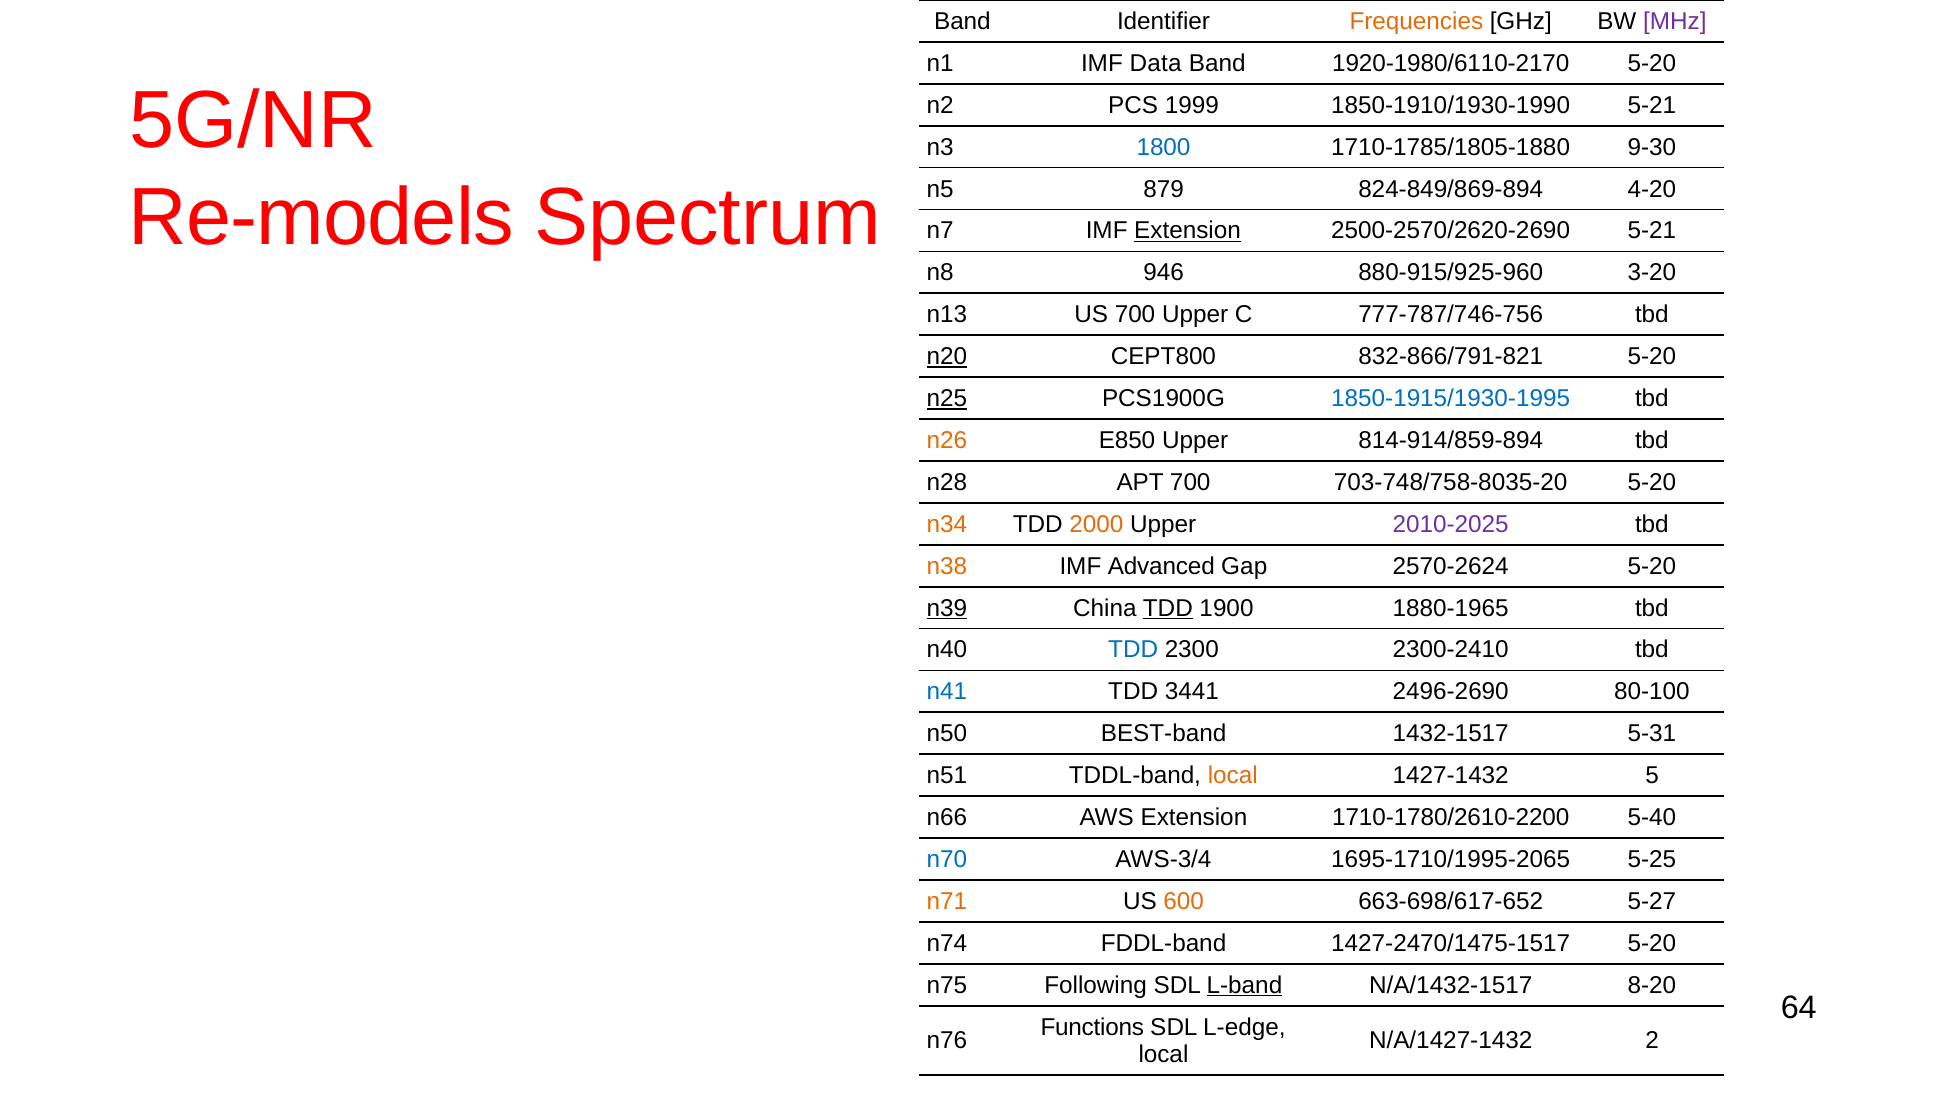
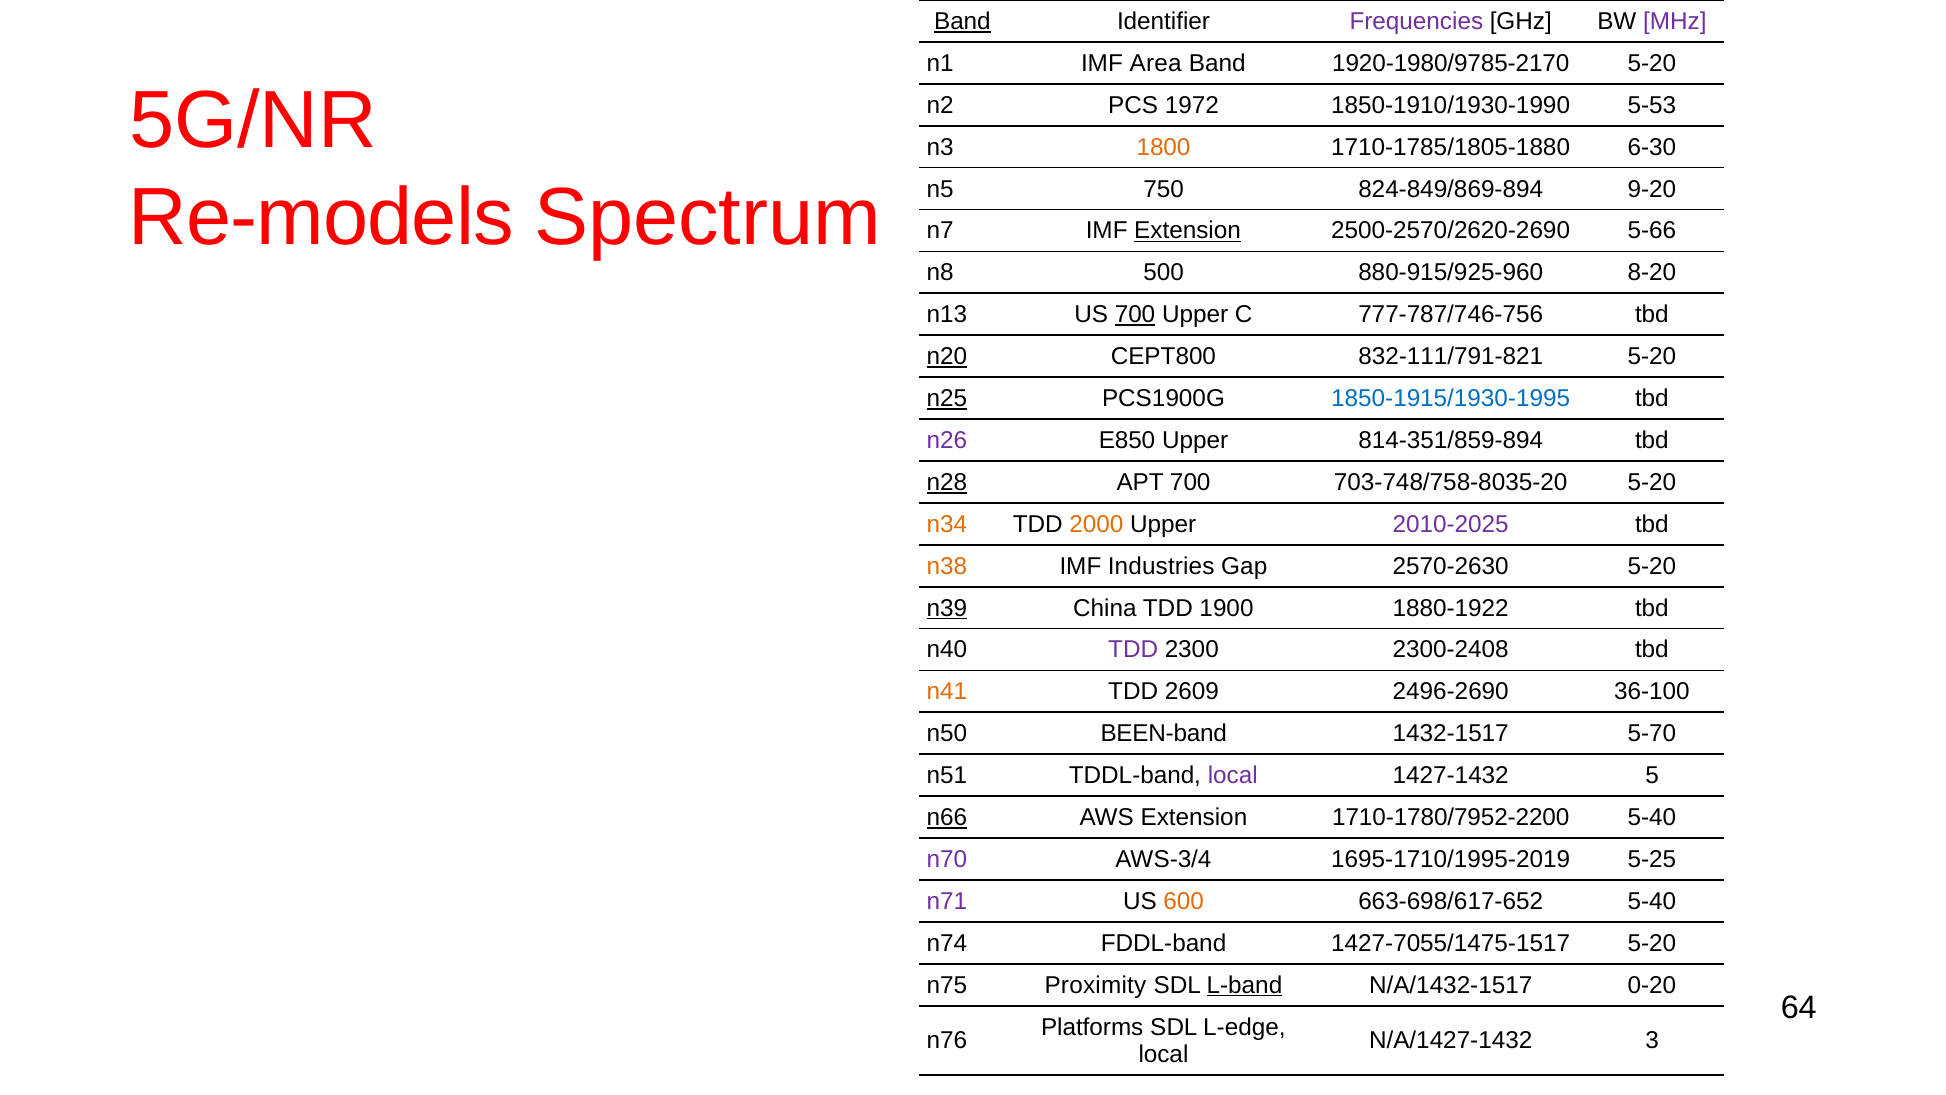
Band at (962, 21) underline: none -> present
Frequencies colour: orange -> purple
Data: Data -> Area
1920-1980/6110-2170: 1920-1980/6110-2170 -> 1920-1980/9785-2170
1999: 1999 -> 1972
1850-1910/1930-1990 5-21: 5-21 -> 5-53
1800 colour: blue -> orange
9-30: 9-30 -> 6-30
879: 879 -> 750
4-20: 4-20 -> 9-20
2500-2570/2620-2690 5-21: 5-21 -> 5-66
946: 946 -> 500
3-20: 3-20 -> 8-20
700 at (1135, 315) underline: none -> present
832-866/791-821: 832-866/791-821 -> 832-111/791-821
n26 colour: orange -> purple
814-914/859-894: 814-914/859-894 -> 814-351/859-894
n28 underline: none -> present
Advanced: Advanced -> Industries
2570-2624: 2570-2624 -> 2570-2630
TDD at (1168, 608) underline: present -> none
1880-1965: 1880-1965 -> 1880-1922
TDD at (1133, 650) colour: blue -> purple
2300-2410: 2300-2410 -> 2300-2408
n41 colour: blue -> orange
3441: 3441 -> 2609
80-100: 80-100 -> 36-100
BEST-band: BEST-band -> BEEN-band
5-31: 5-31 -> 5-70
local at (1233, 775) colour: orange -> purple
n66 underline: none -> present
1710-1780/2610-2200: 1710-1780/2610-2200 -> 1710-1780/7952-2200
n70 colour: blue -> purple
1695-1710/1995-2065: 1695-1710/1995-2065 -> 1695-1710/1995-2019
n71 colour: orange -> purple
663-698/617-652 5-27: 5-27 -> 5-40
1427-2470/1475-1517: 1427-2470/1475-1517 -> 1427-7055/1475-1517
Following: Following -> Proximity
8-20: 8-20 -> 0-20
Functions: Functions -> Platforms
2: 2 -> 3
